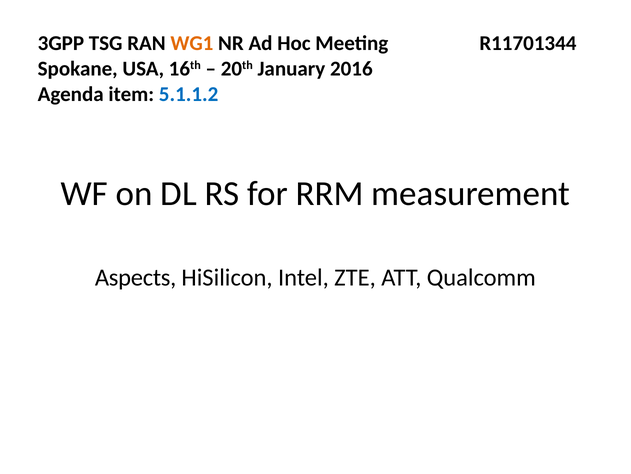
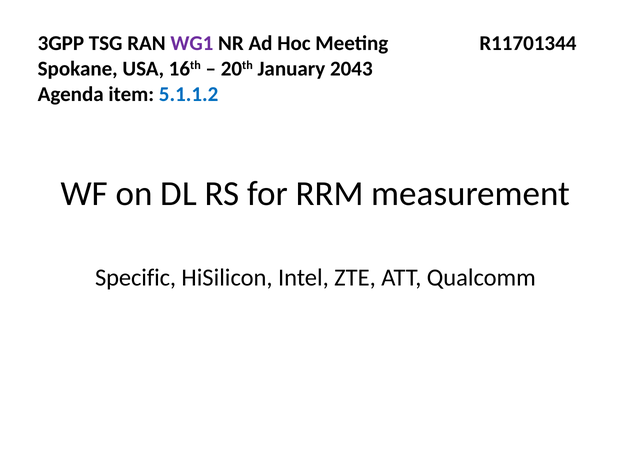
WG1 colour: orange -> purple
2016: 2016 -> 2043
Aspects: Aspects -> Specific
